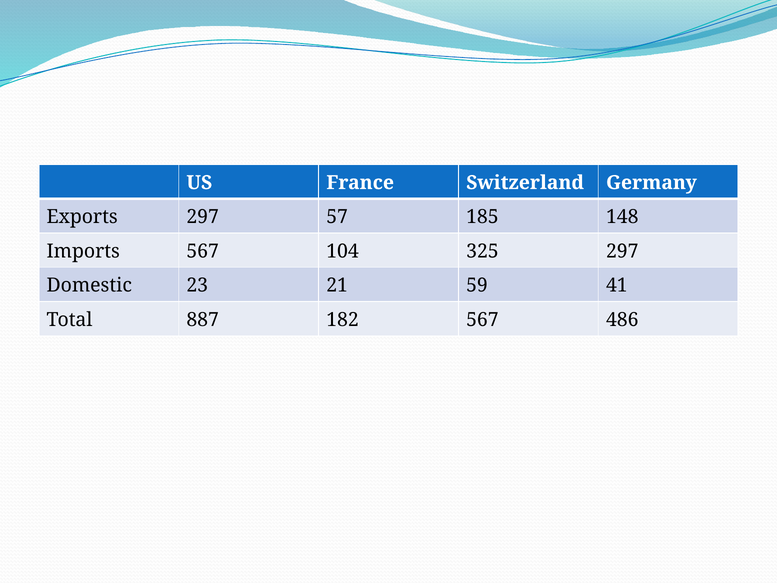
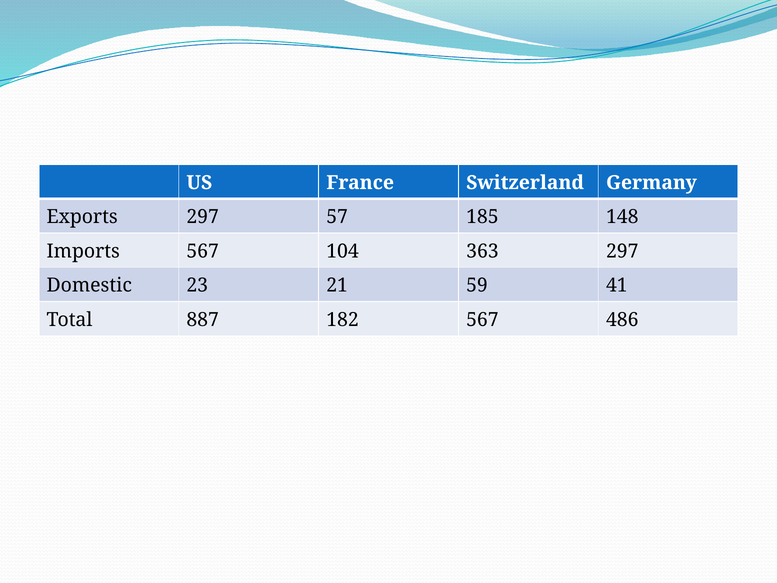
325: 325 -> 363
